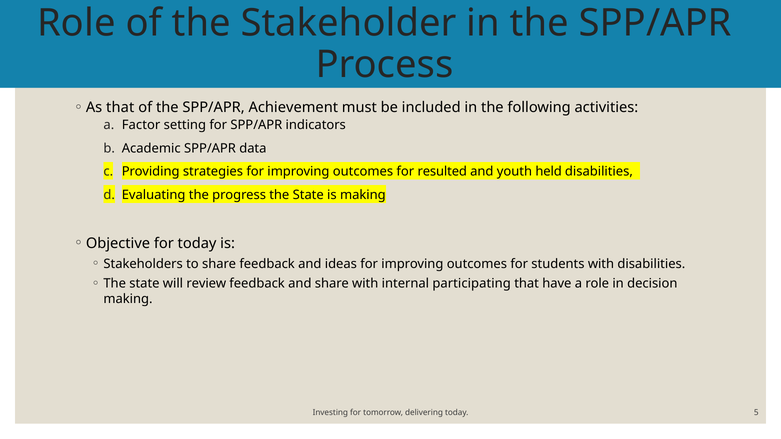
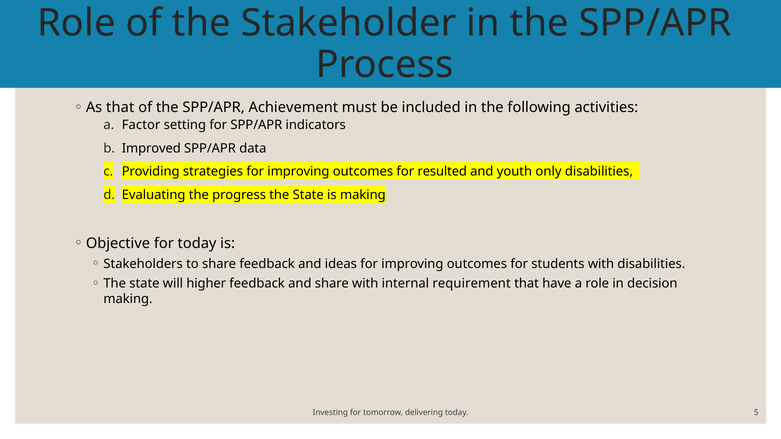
Academic: Academic -> Improved
held: held -> only
review: review -> higher
participating: participating -> requirement
